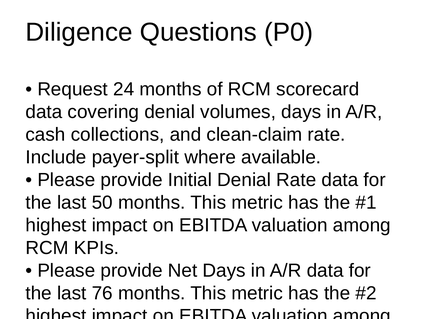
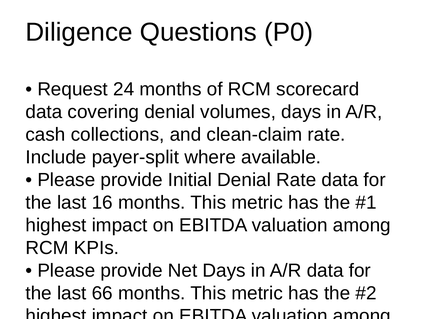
50: 50 -> 16
76: 76 -> 66
